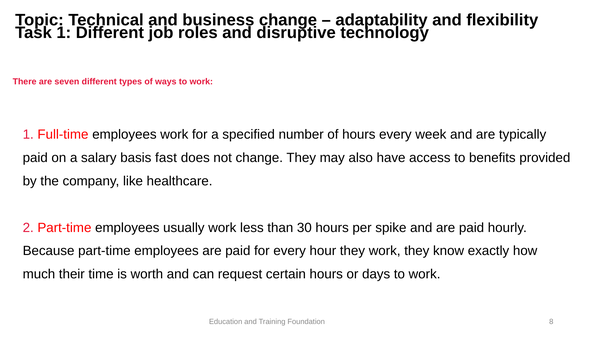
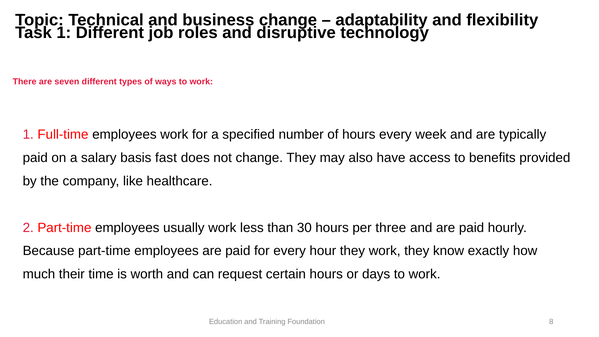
spike: spike -> three
